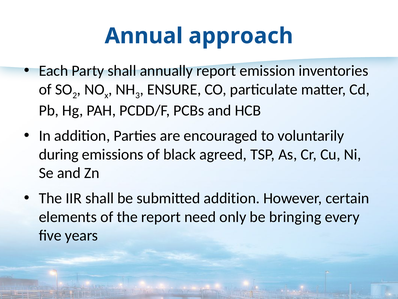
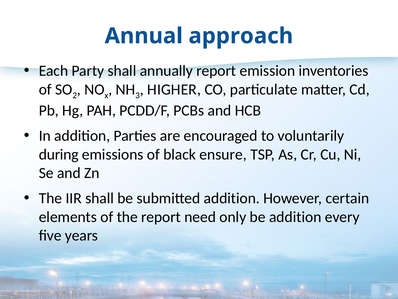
ENSURE: ENSURE -> HIGHER
agreed: agreed -> ensure
be bringing: bringing -> addition
